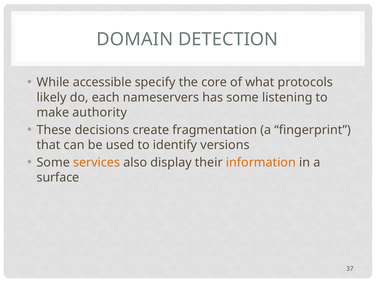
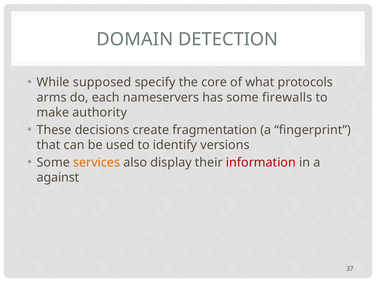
accessible: accessible -> supposed
likely: likely -> arms
listening: listening -> firewalls
information colour: orange -> red
surface: surface -> against
